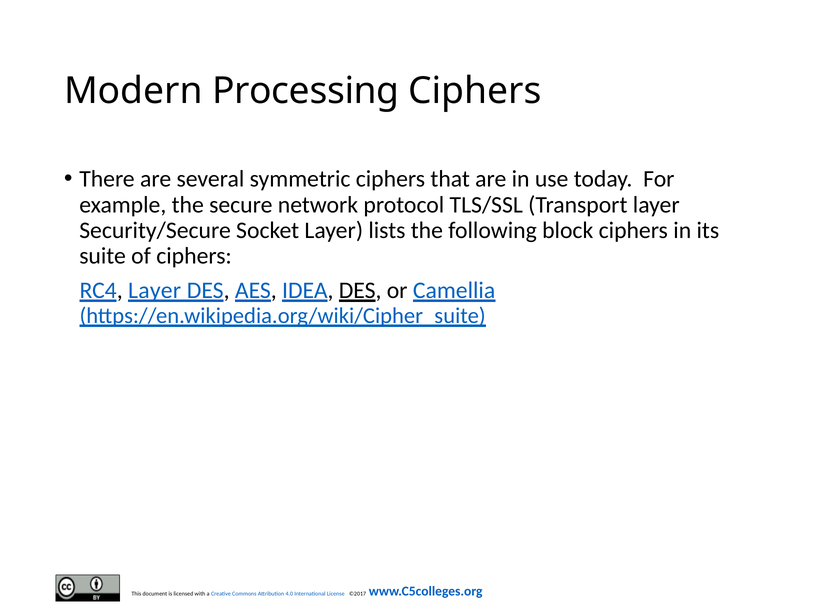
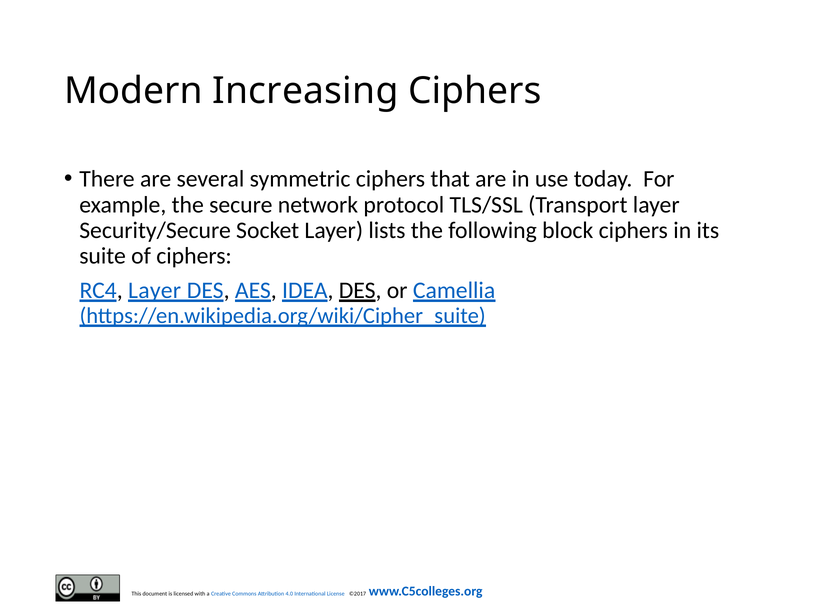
Processing: Processing -> Increasing
